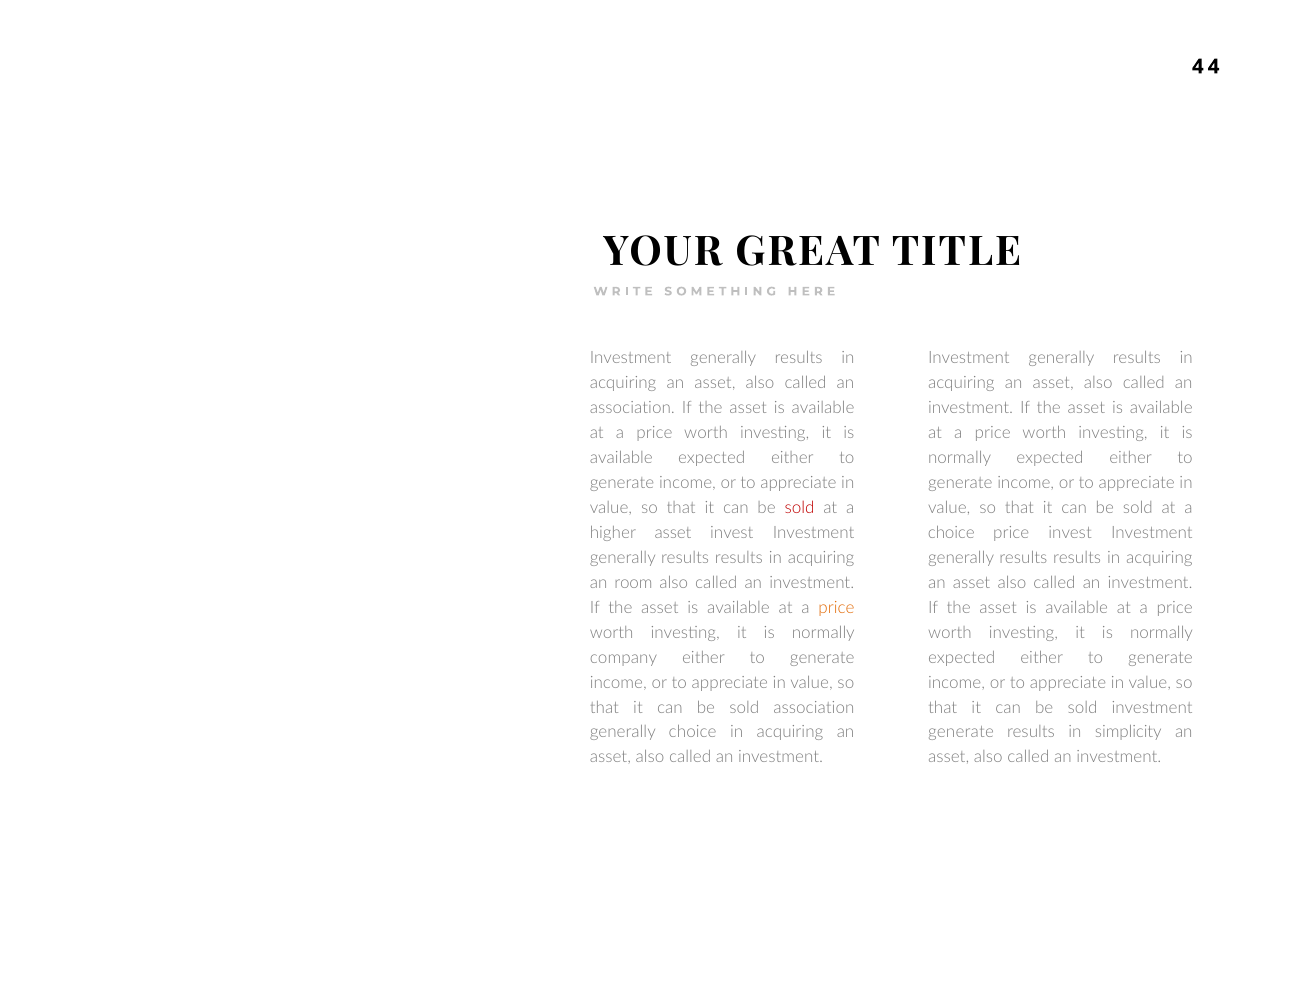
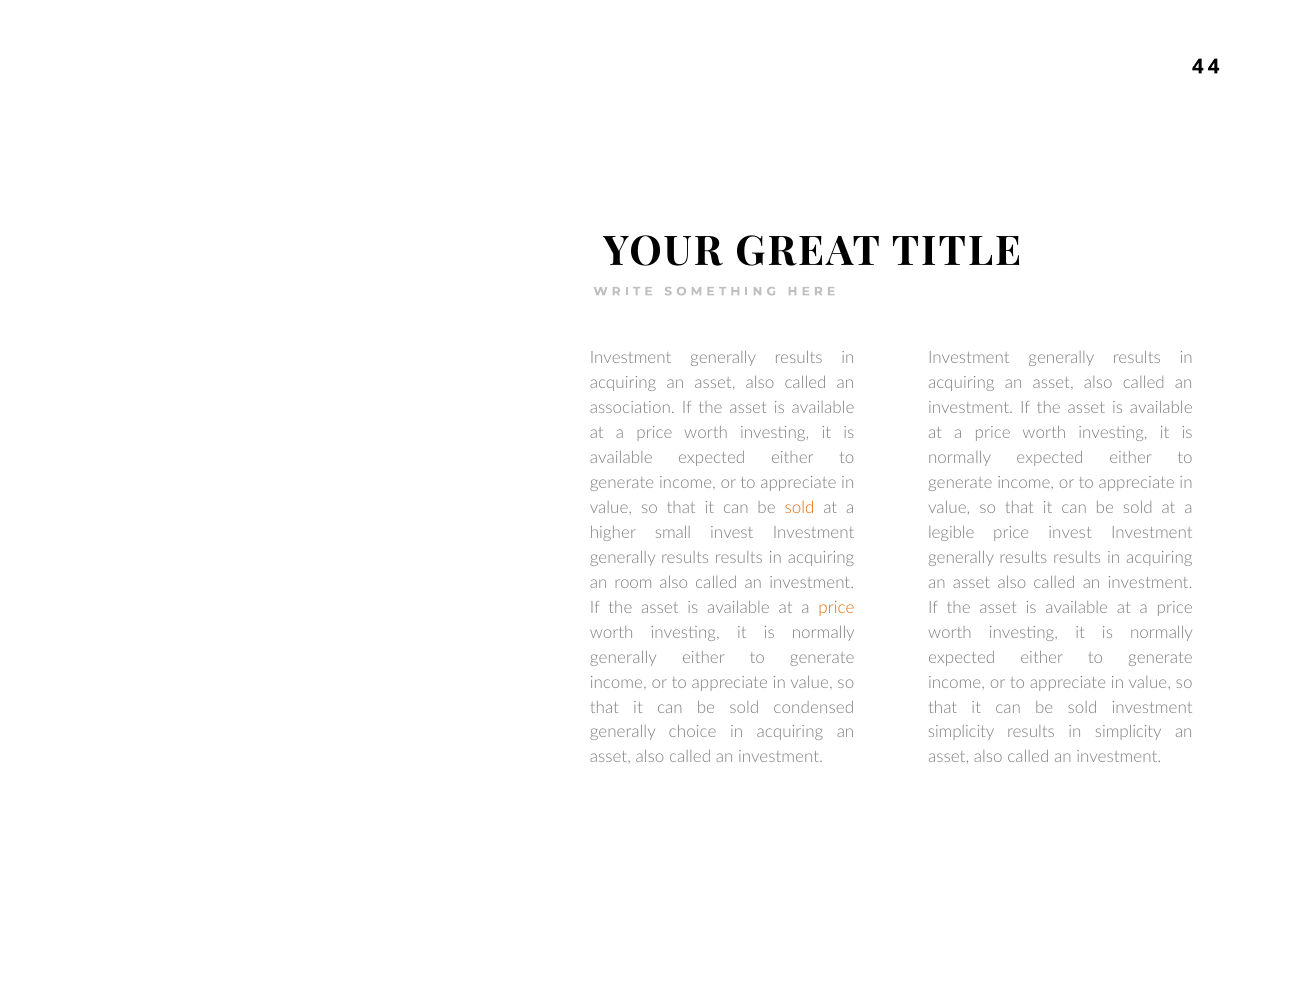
sold at (800, 508) colour: red -> orange
higher asset: asset -> small
choice at (951, 533): choice -> legible
company at (623, 658): company -> generally
sold association: association -> condensed
generate at (961, 733): generate -> simplicity
